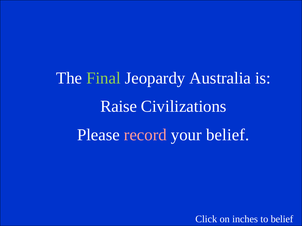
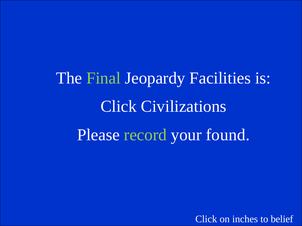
Australia: Australia -> Facilities
Raise at (119, 107): Raise -> Click
record colour: pink -> light green
your belief: belief -> found
